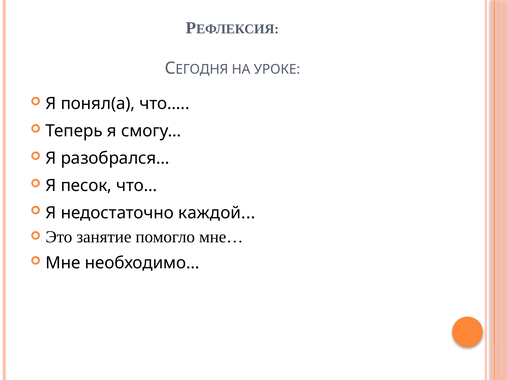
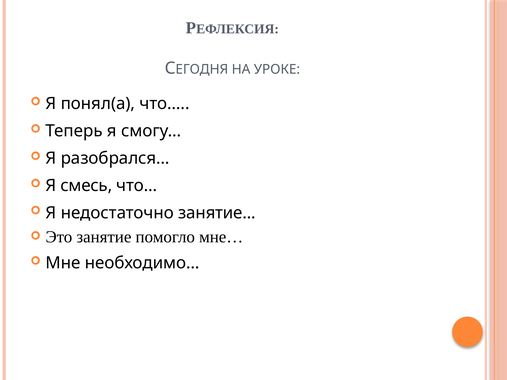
песок: песок -> смесь
недостаточно каждой: каждой -> занятие
